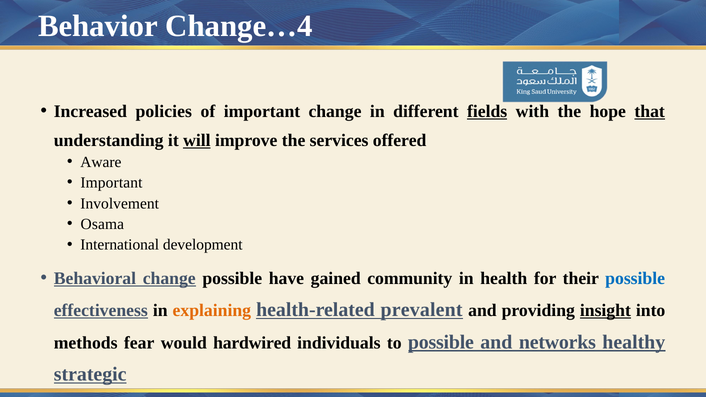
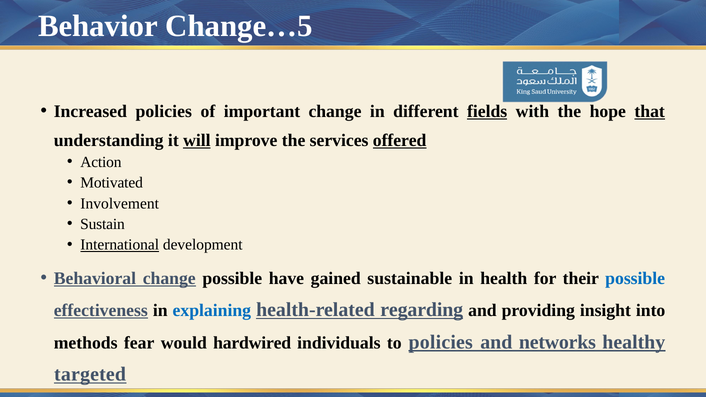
Change…4: Change…4 -> Change…5
offered underline: none -> present
Aware: Aware -> Action
Important at (111, 183): Important -> Motivated
Osama: Osama -> Sustain
International underline: none -> present
community: community -> sustainable
explaining colour: orange -> blue
prevalent: prevalent -> regarding
insight underline: present -> none
to possible: possible -> policies
strategic: strategic -> targeted
